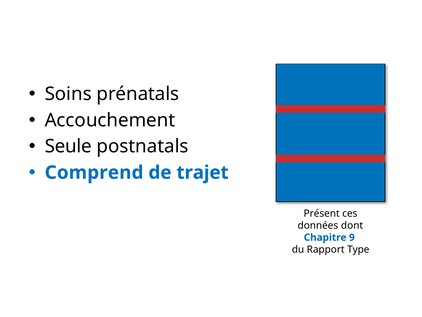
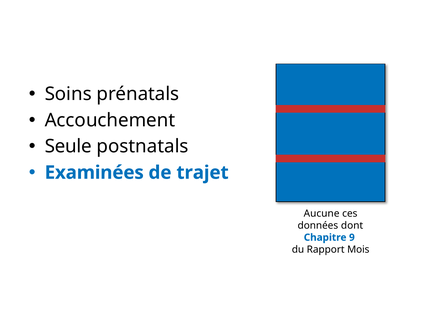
Comprend: Comprend -> Examinées
Présent: Présent -> Aucune
Type: Type -> Mois
